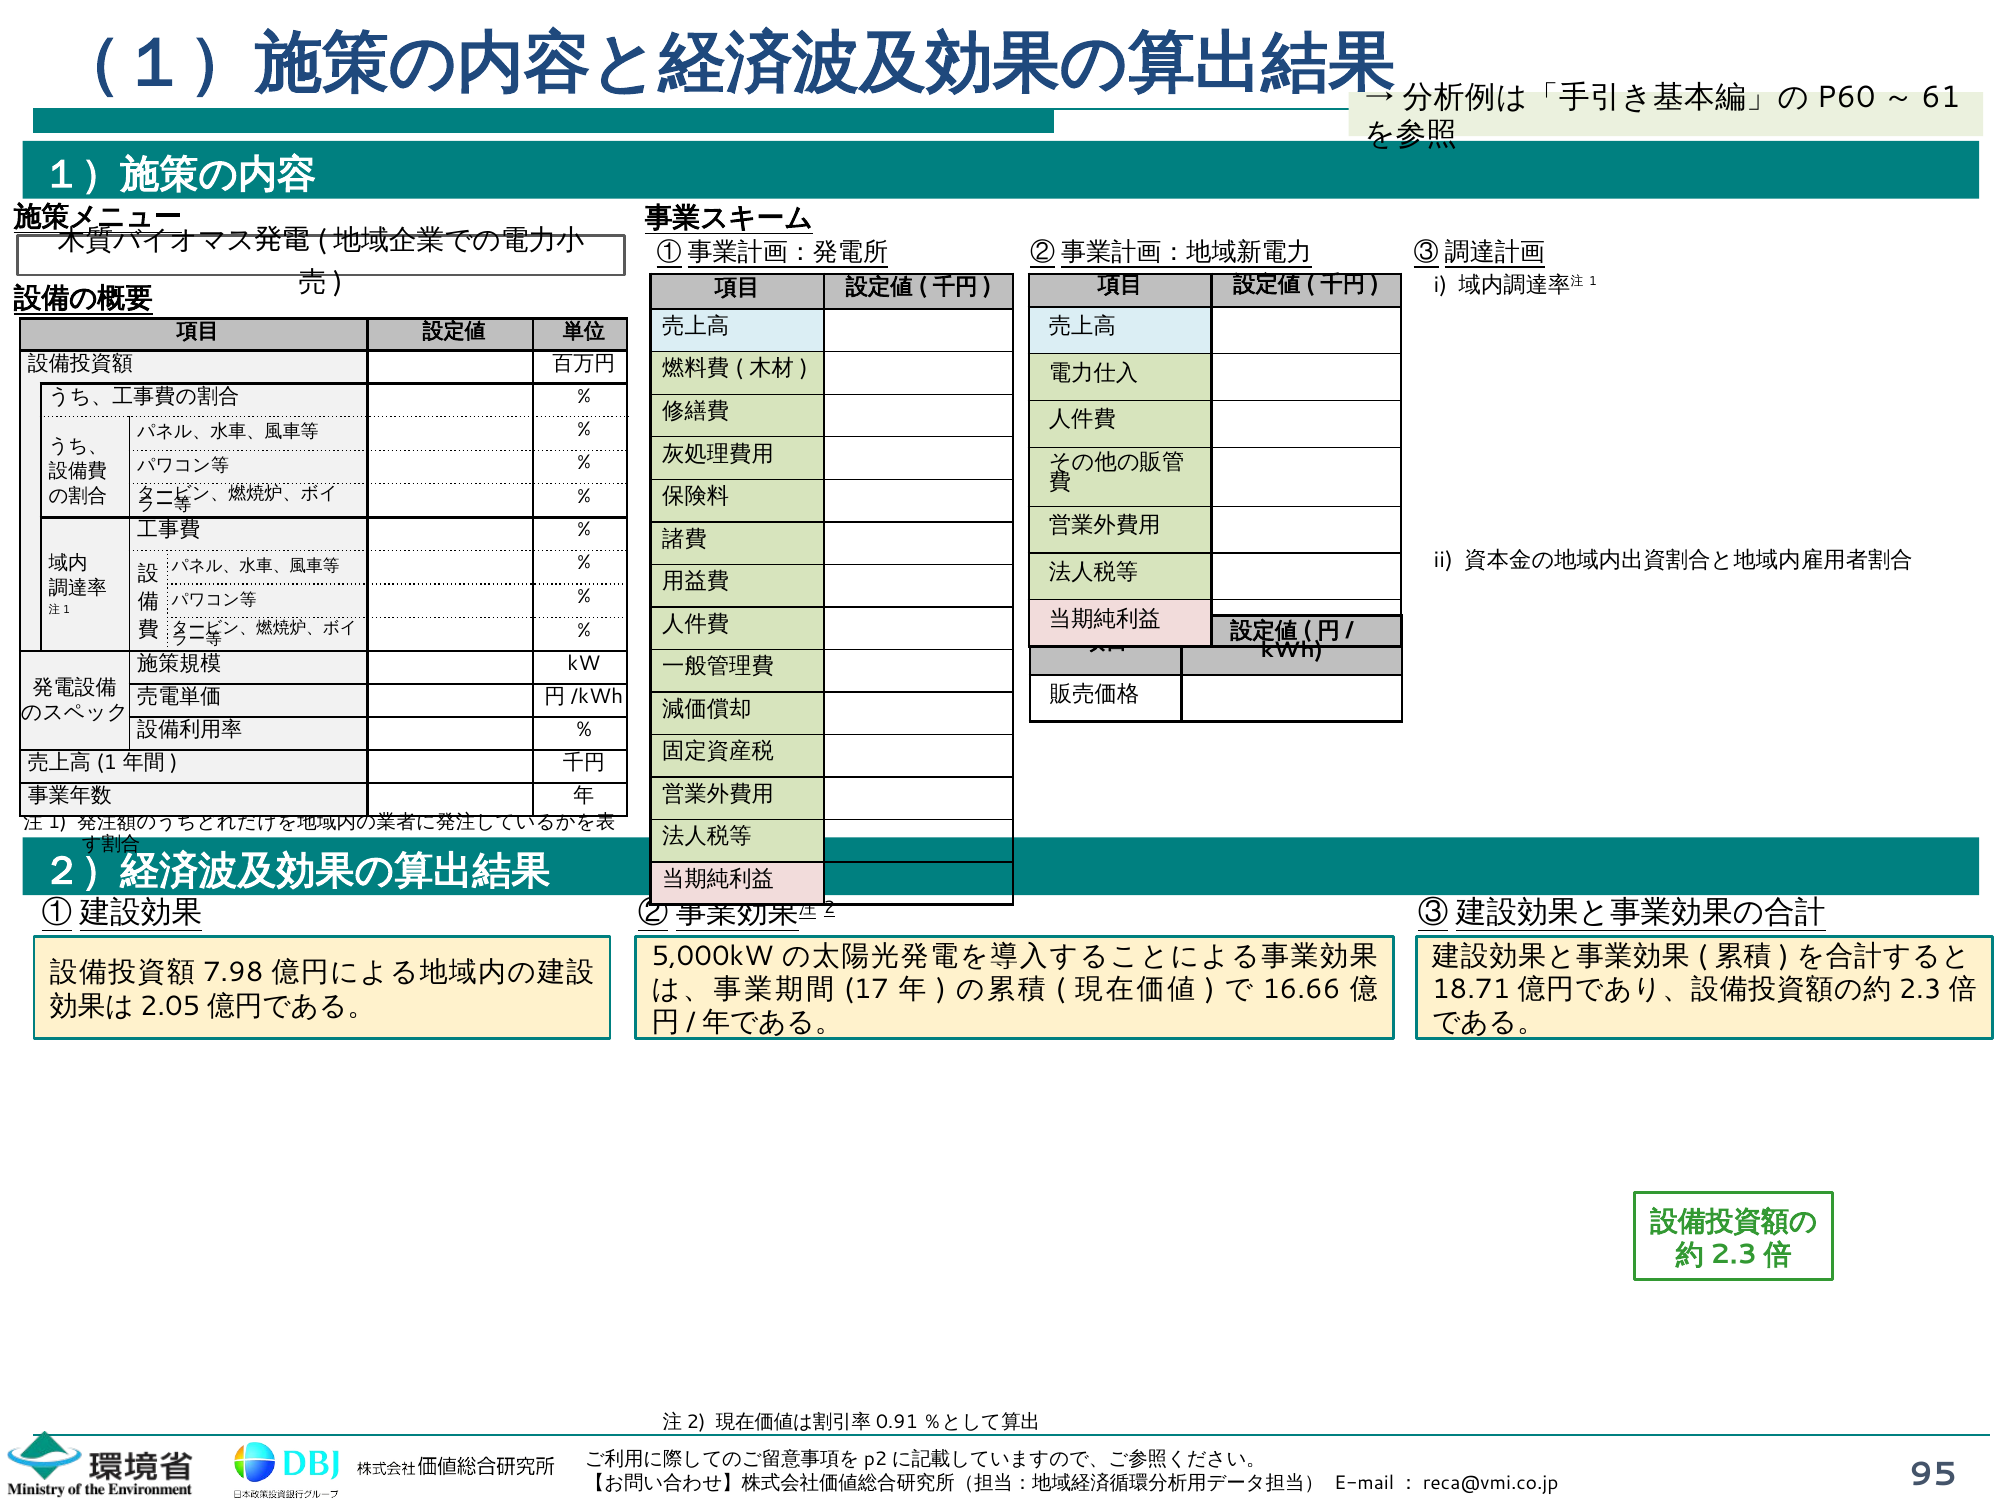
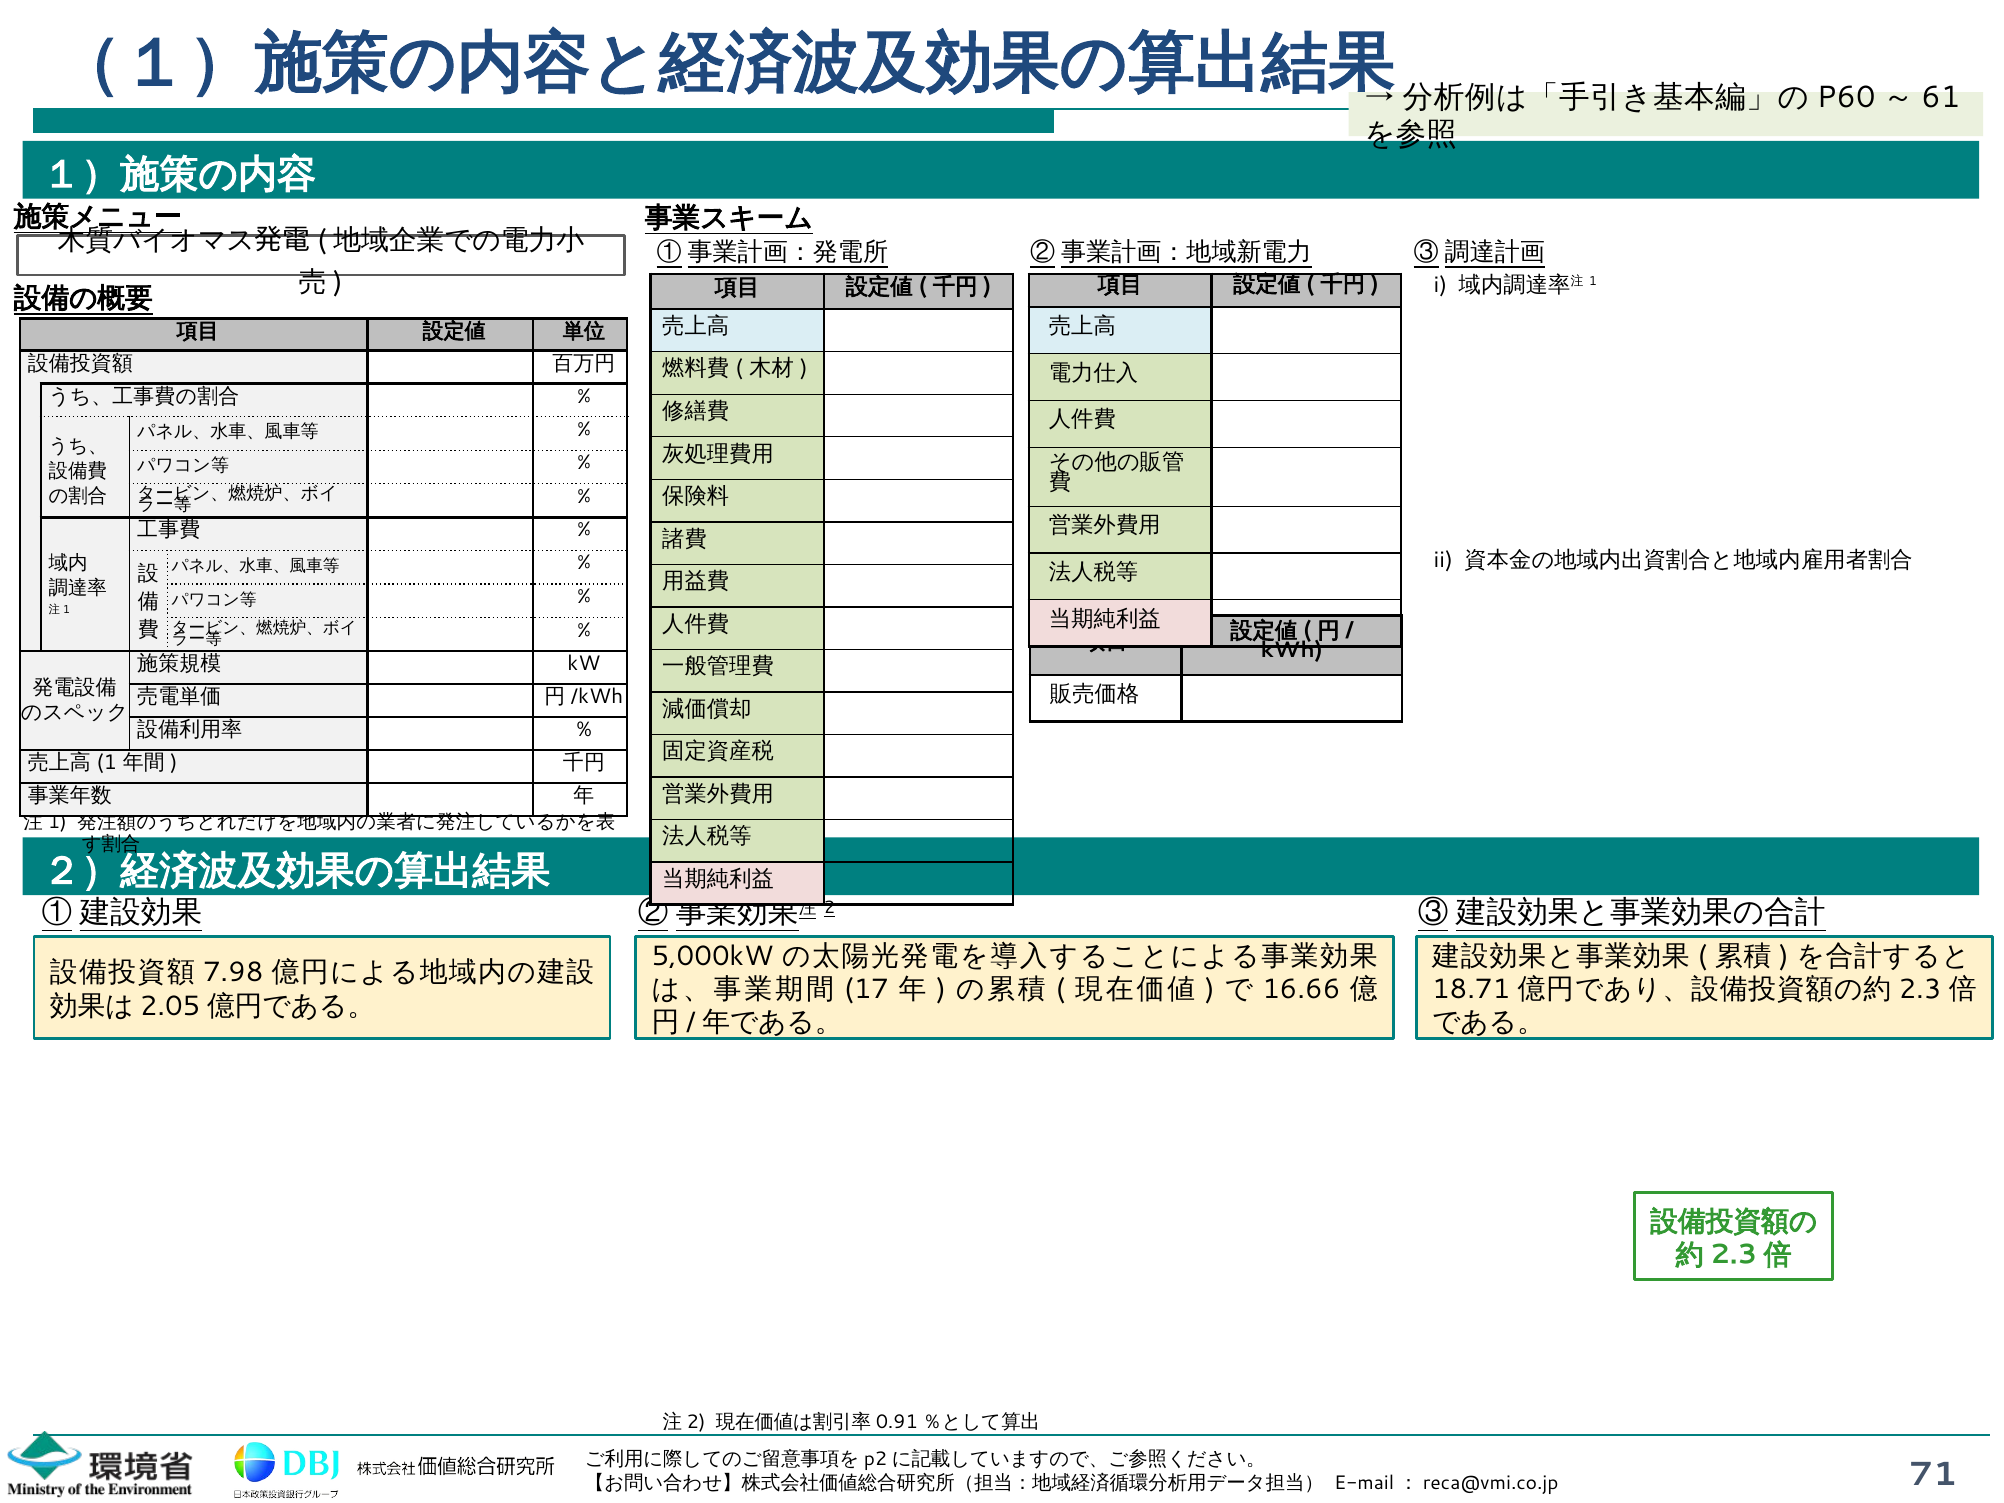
95: 95 -> 71
